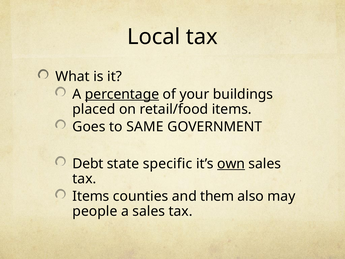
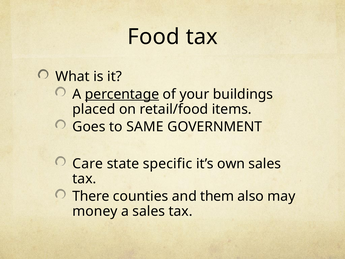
Local: Local -> Food
Debt: Debt -> Care
own underline: present -> none
Items at (91, 196): Items -> There
people: people -> money
